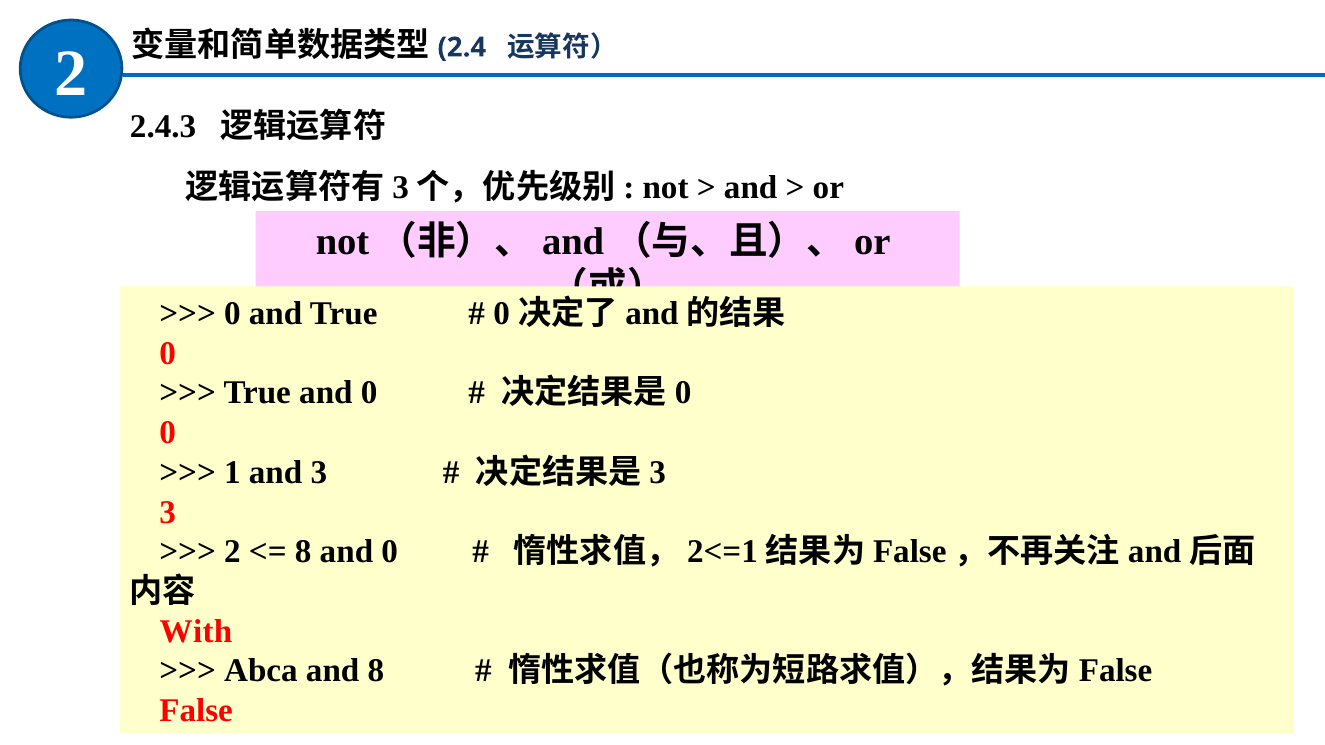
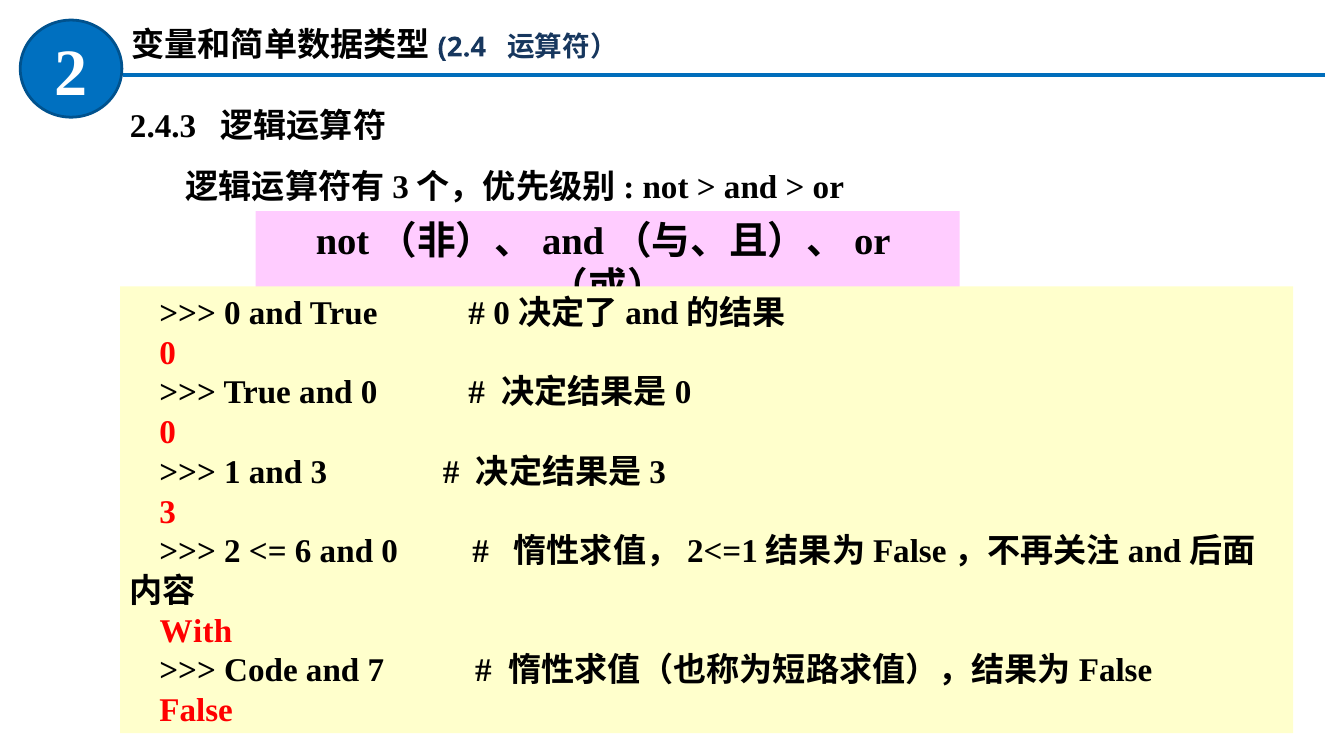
8 at (303, 552): 8 -> 6
Abca: Abca -> Code
and 8: 8 -> 7
